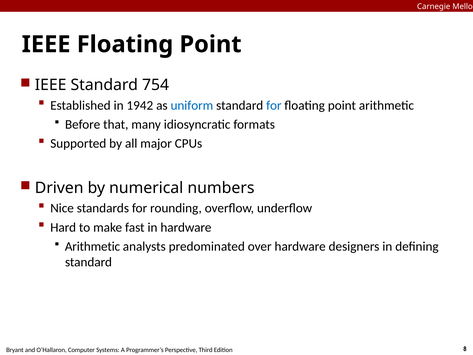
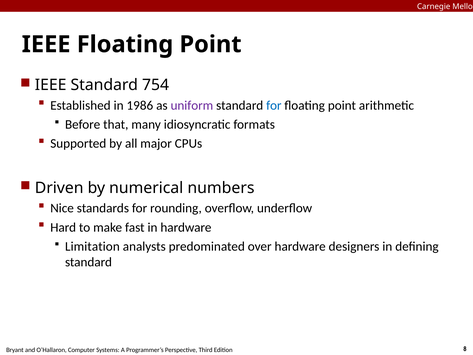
1942: 1942 -> 1986
uniform colour: blue -> purple
Arithmetic at (92, 246): Arithmetic -> Limitation
